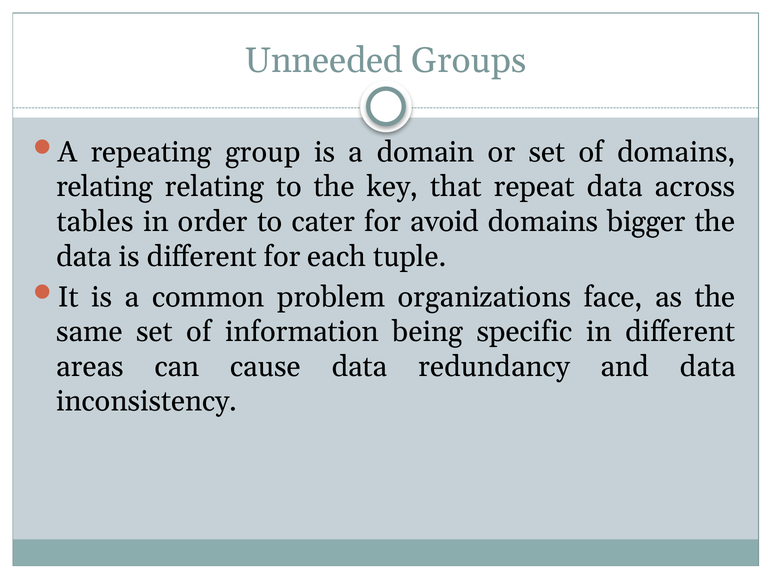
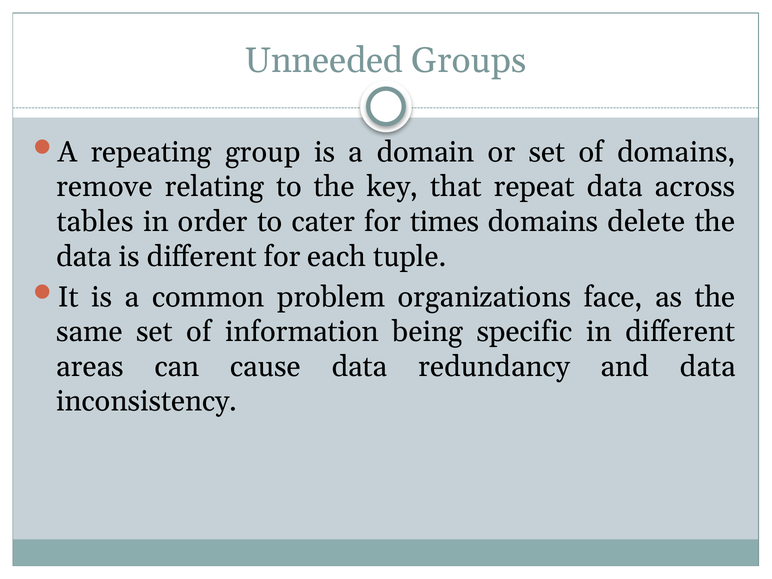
relating at (105, 187): relating -> remove
avoid: avoid -> times
bigger: bigger -> delete
